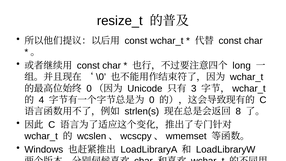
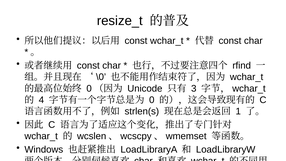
long: long -> rfind
8: 8 -> 1
